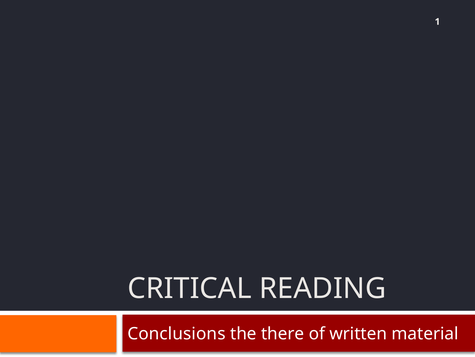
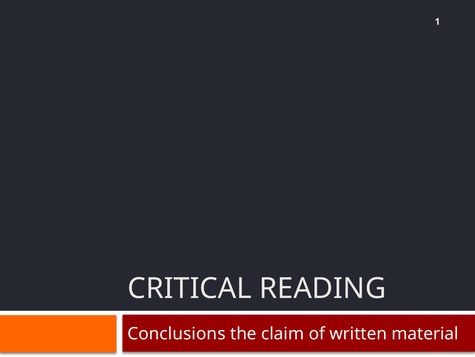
there: there -> claim
